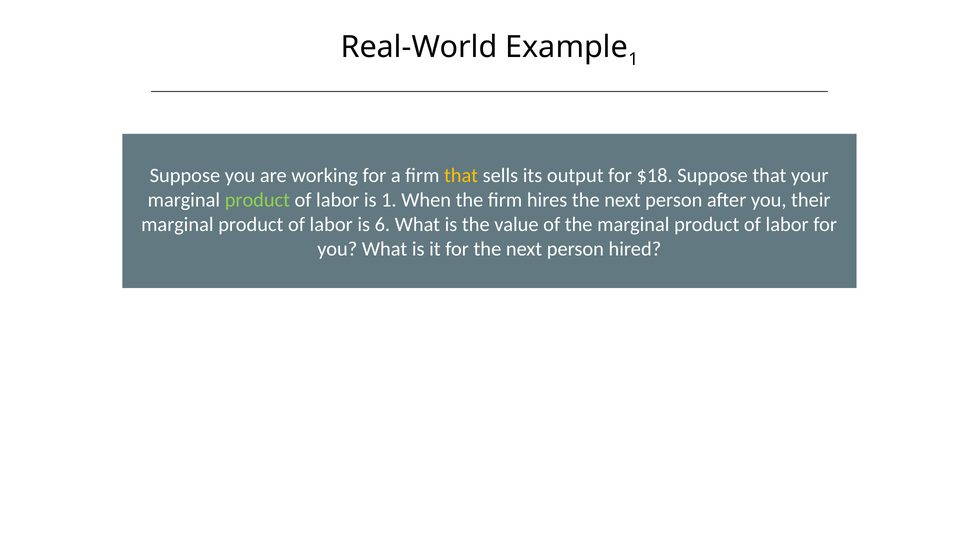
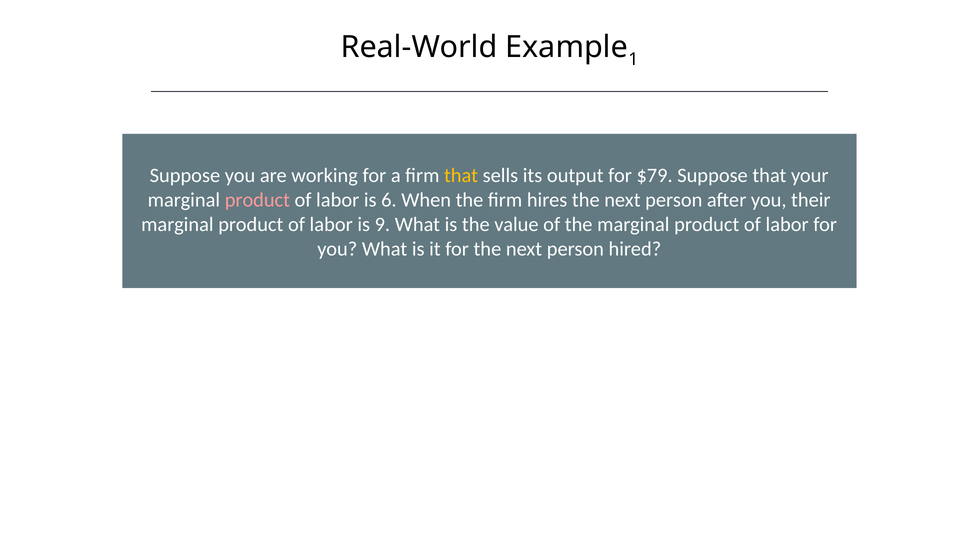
$18: $18 -> $79
product at (257, 200) colour: light green -> pink
is 1: 1 -> 6
6: 6 -> 9
